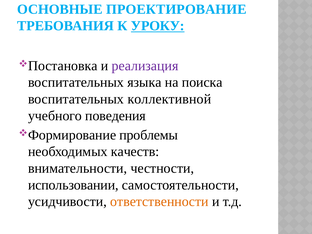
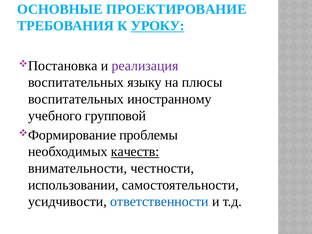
языка: языка -> языку
поиска: поиска -> плюсы
коллективной: коллективной -> иностранному
поведения: поведения -> групповой
качеств underline: none -> present
ответственности colour: orange -> blue
